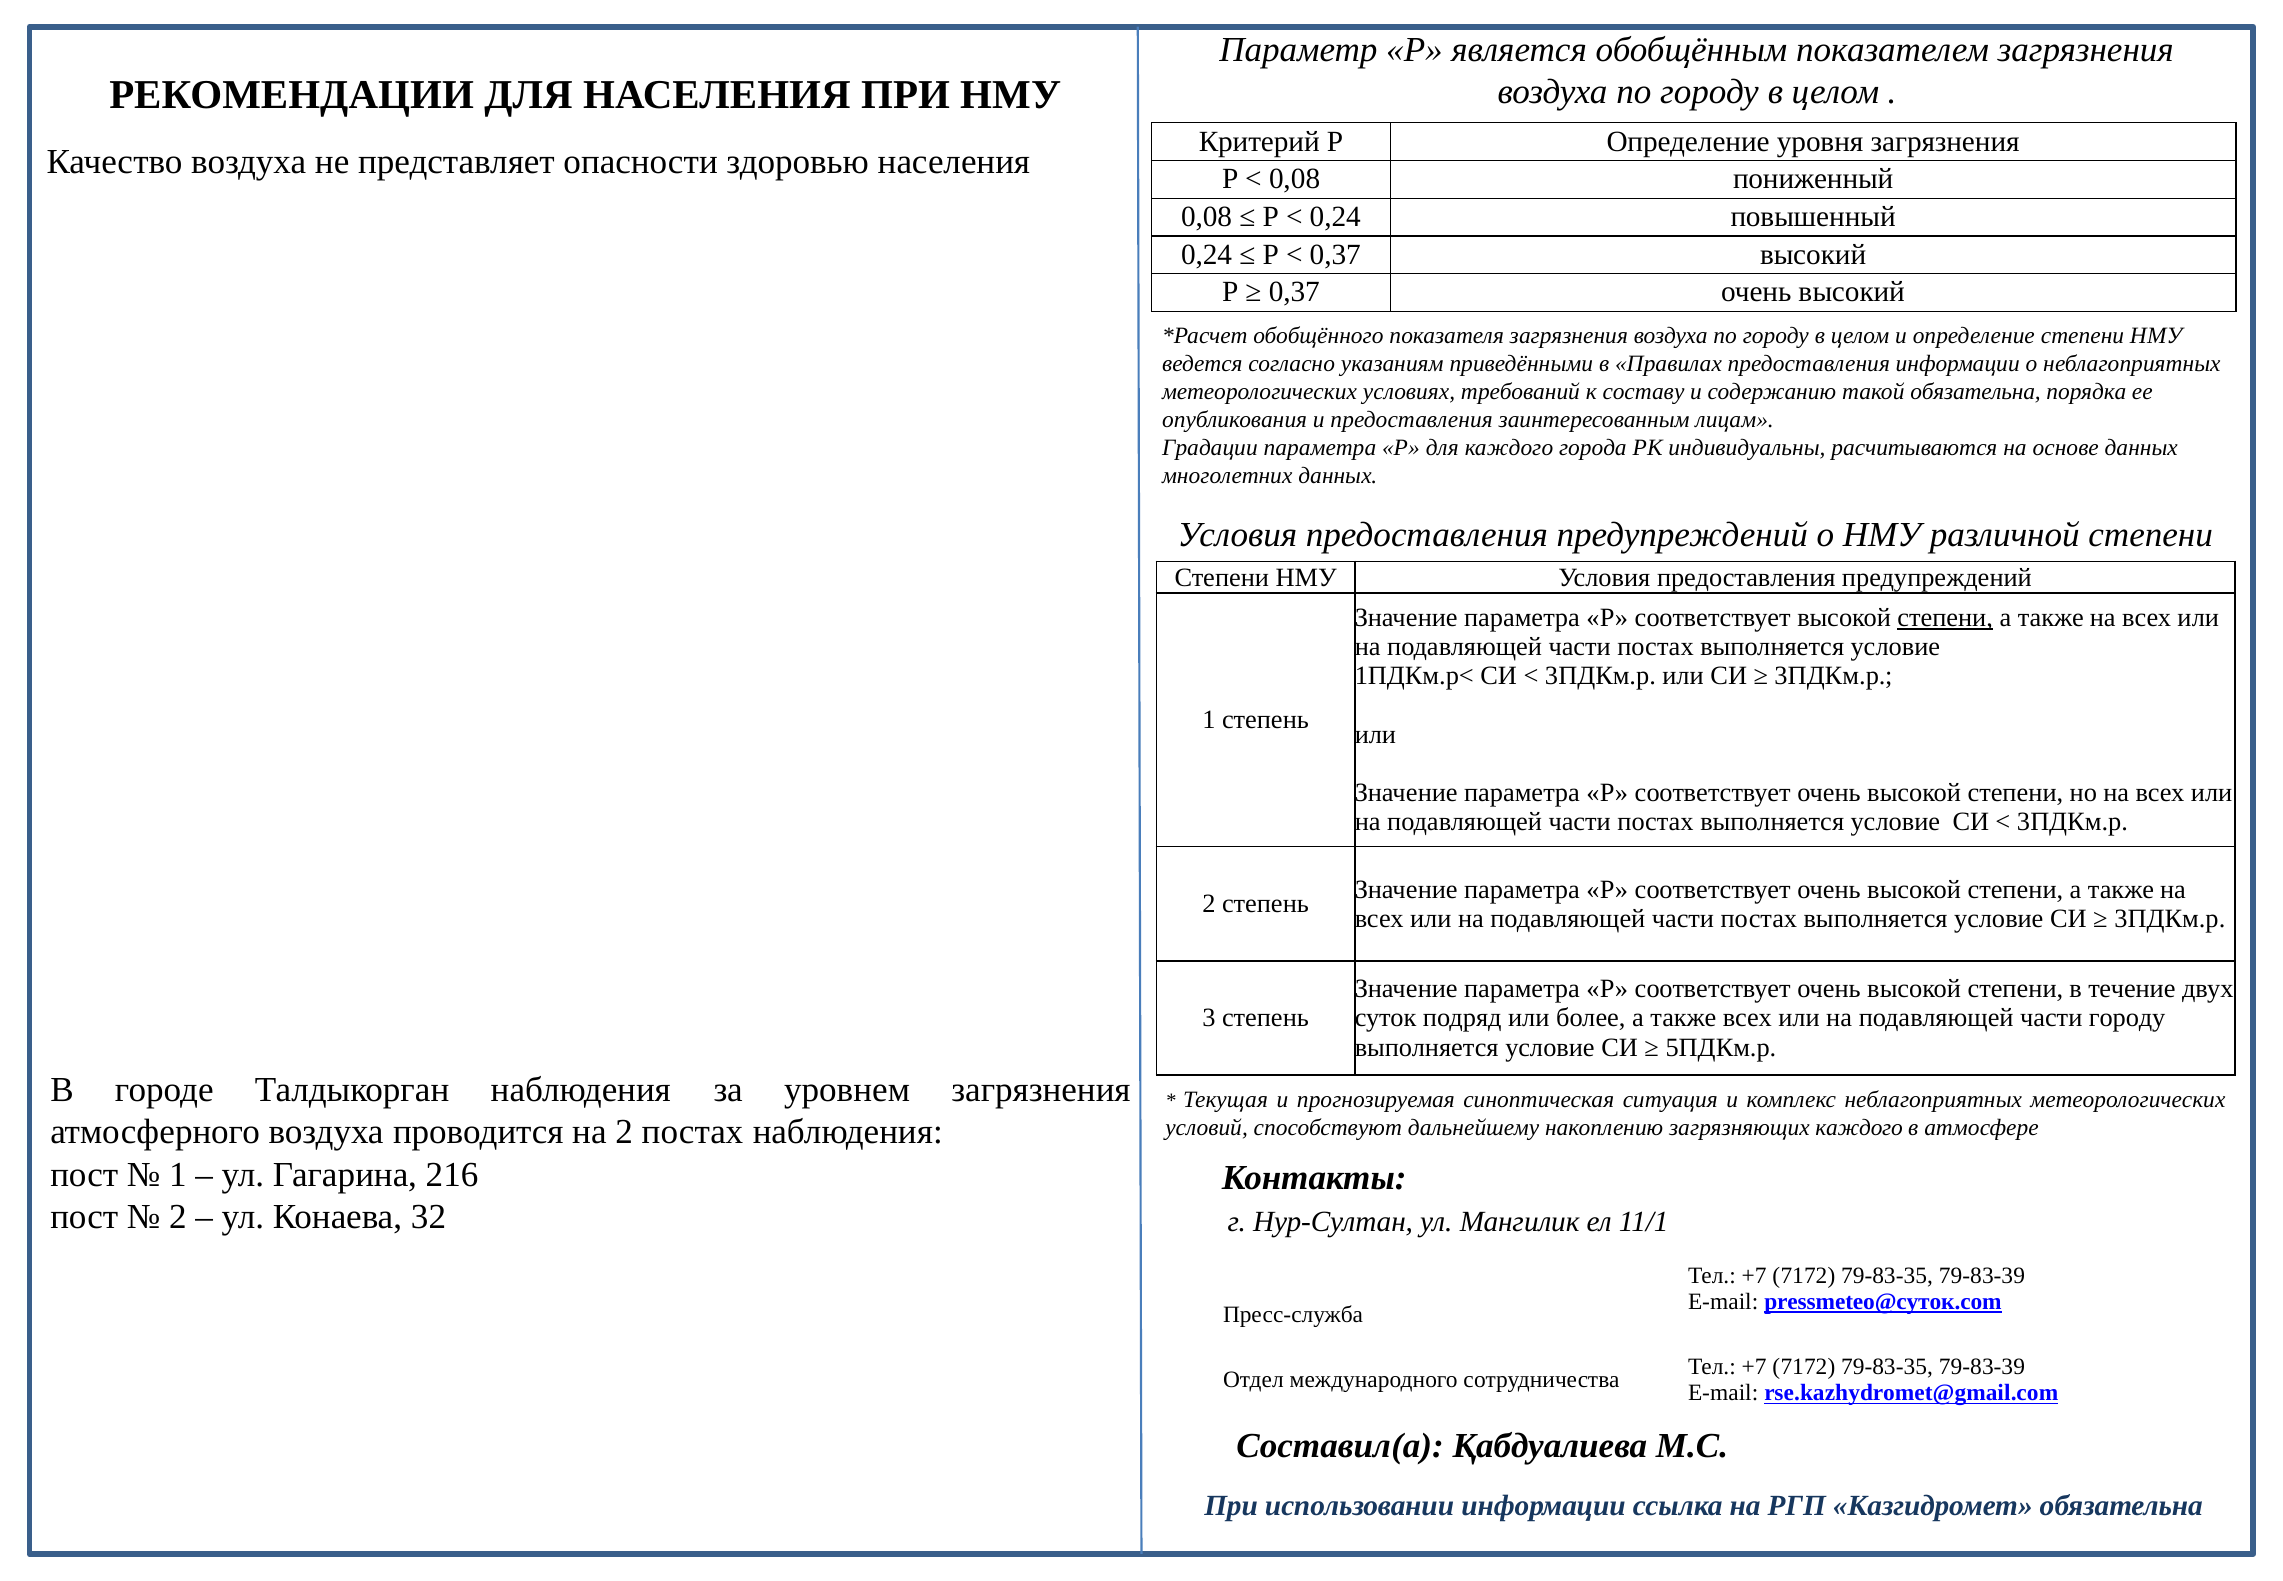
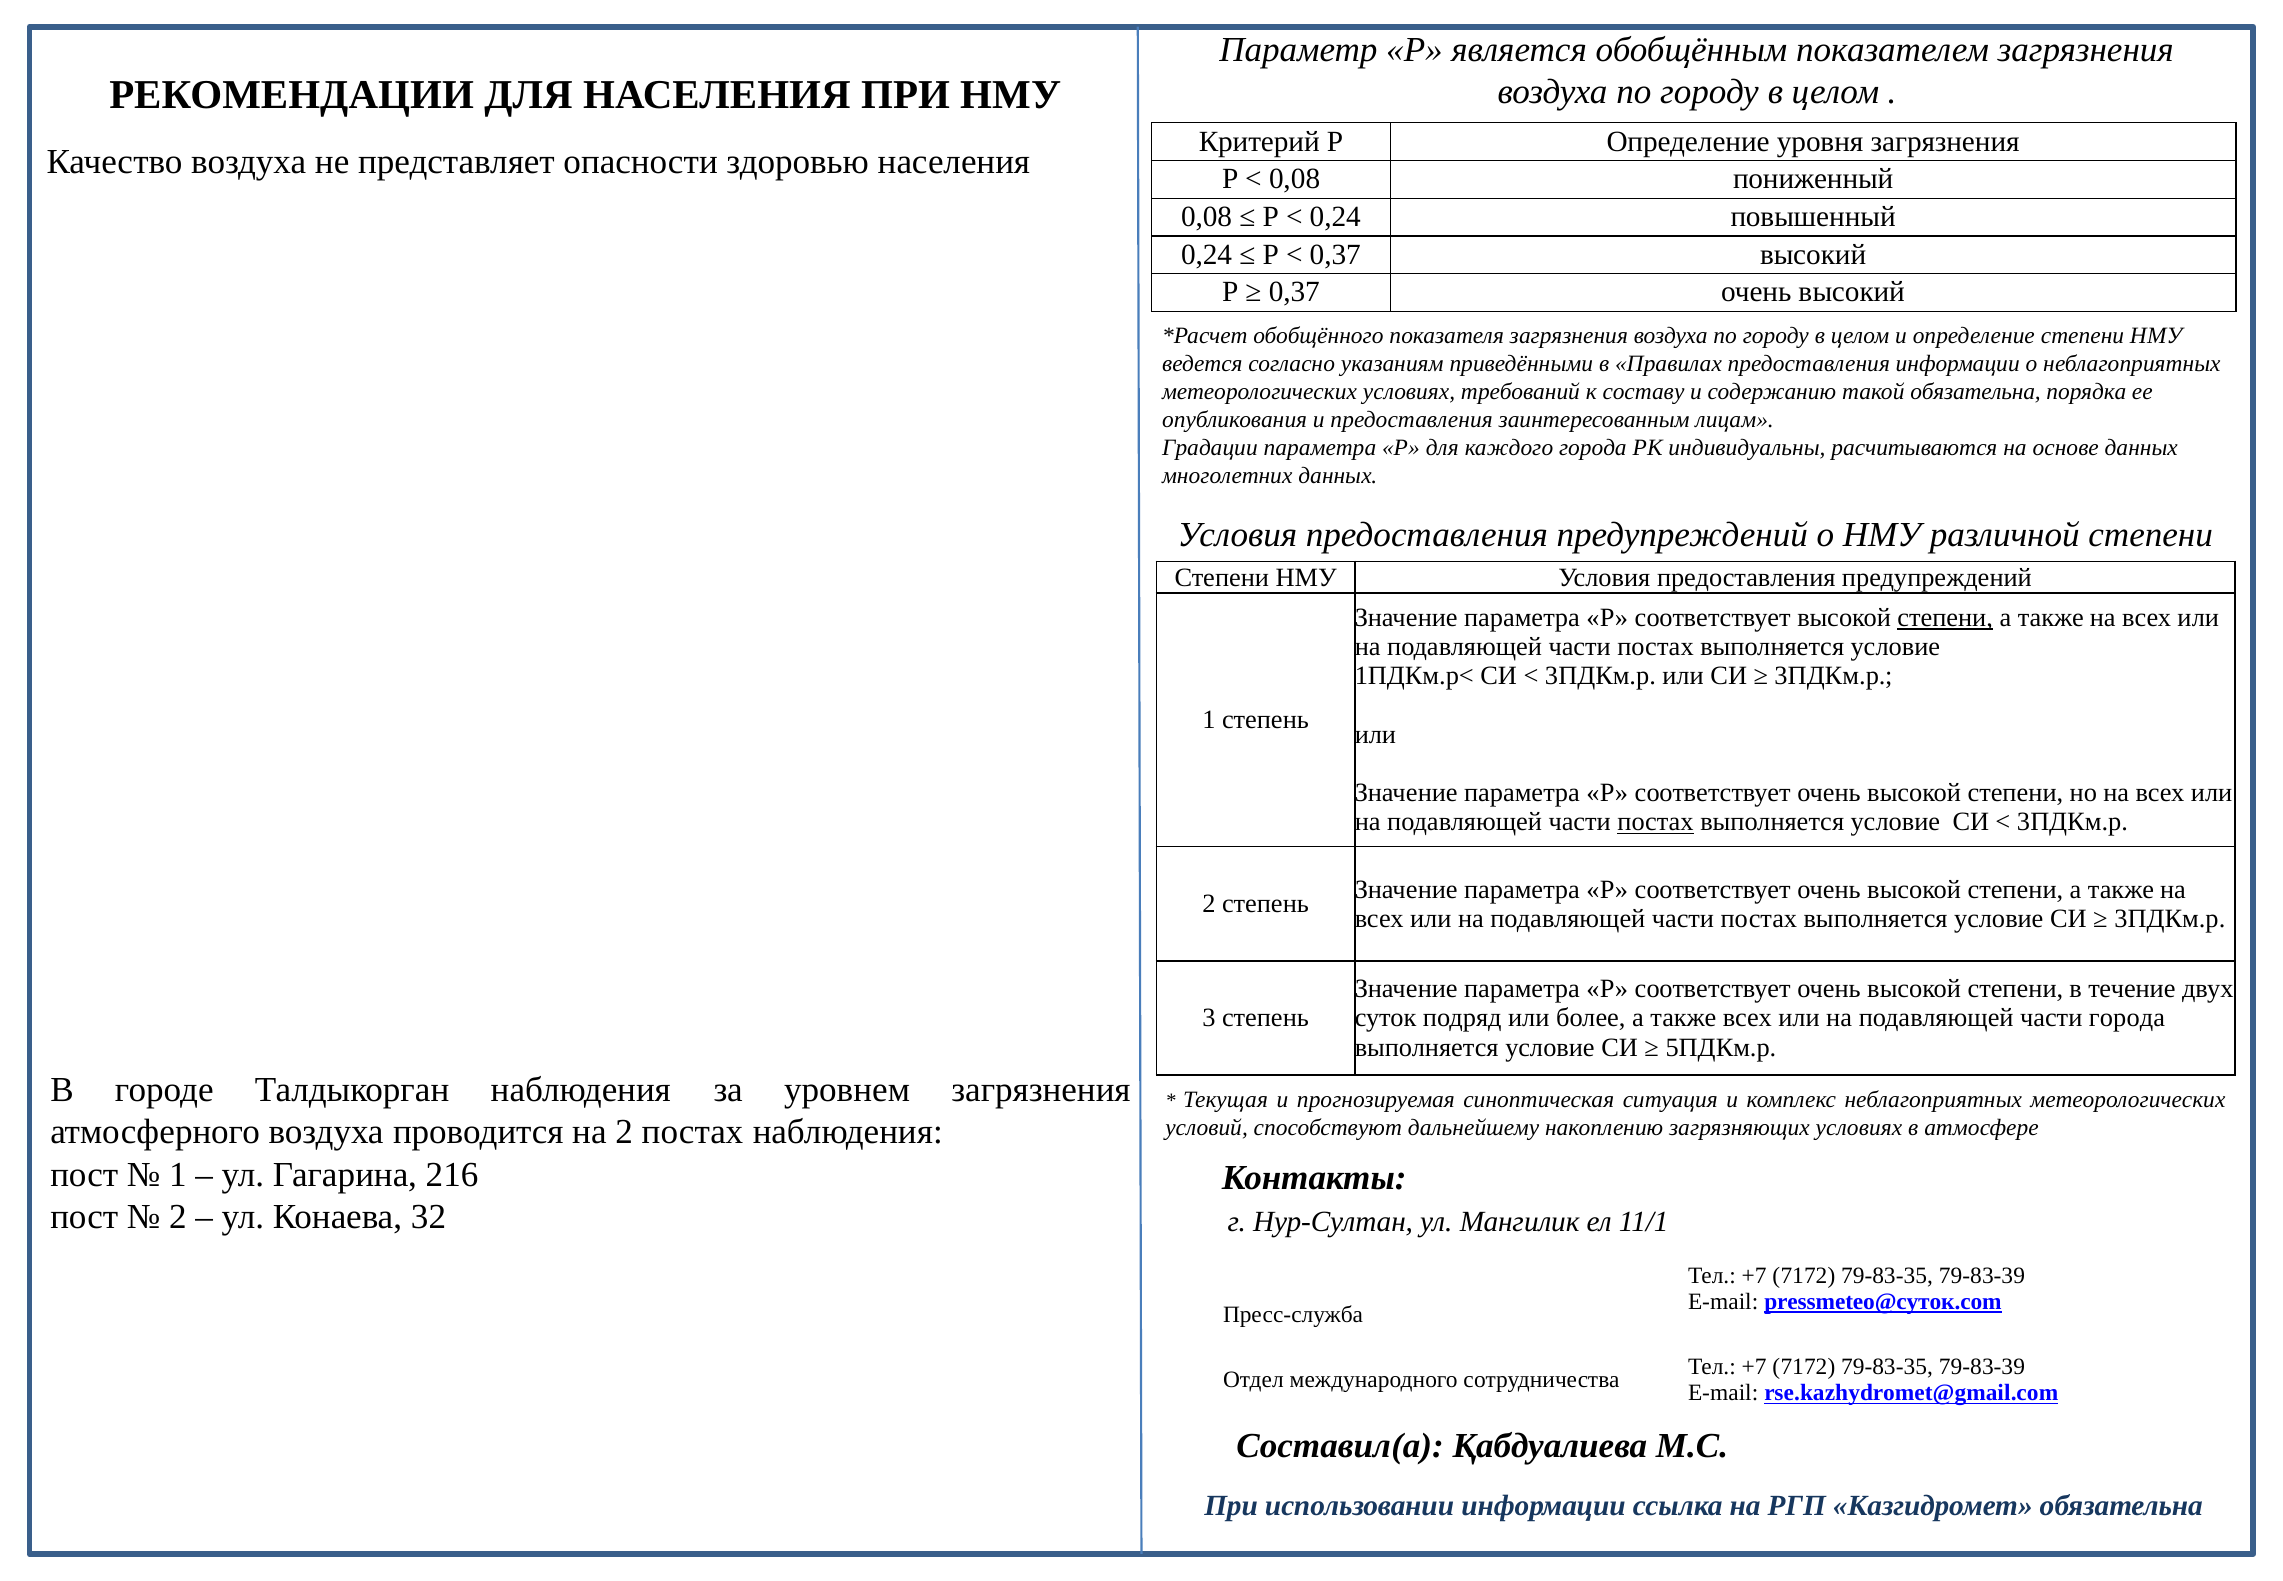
постах at (1655, 822) underline: none -> present
части городу: городу -> города
загрязняющих каждого: каждого -> условиях
